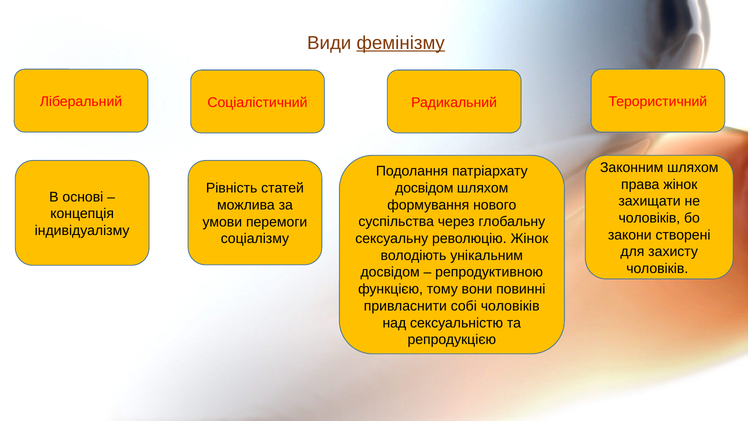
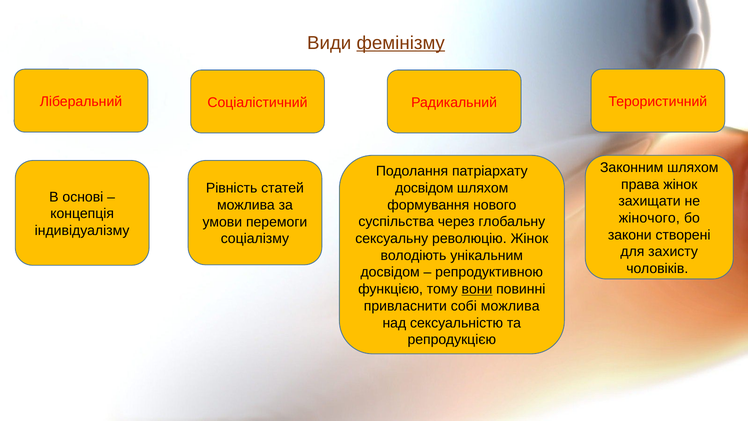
чоловіків at (649, 218): чоловіків -> жіночого
вони underline: none -> present
собі чоловіків: чоловіків -> можлива
